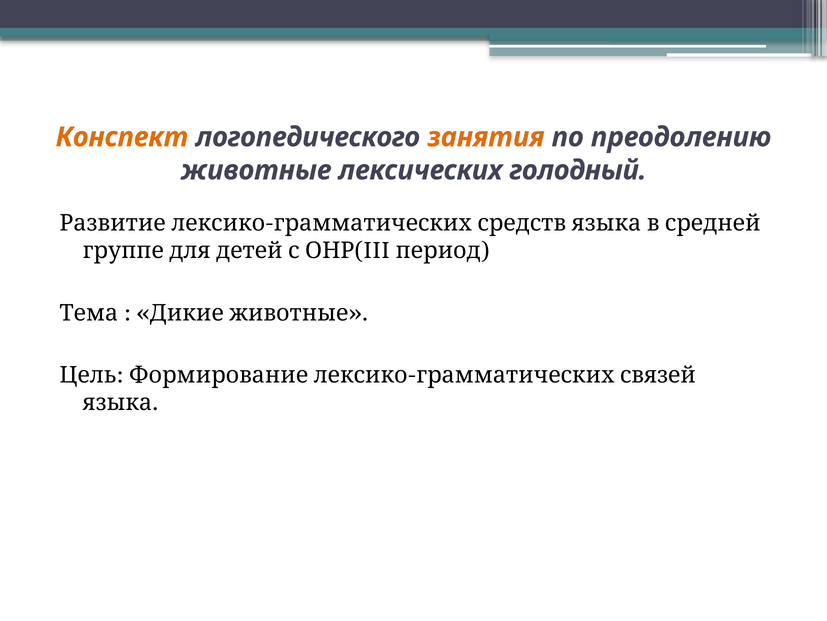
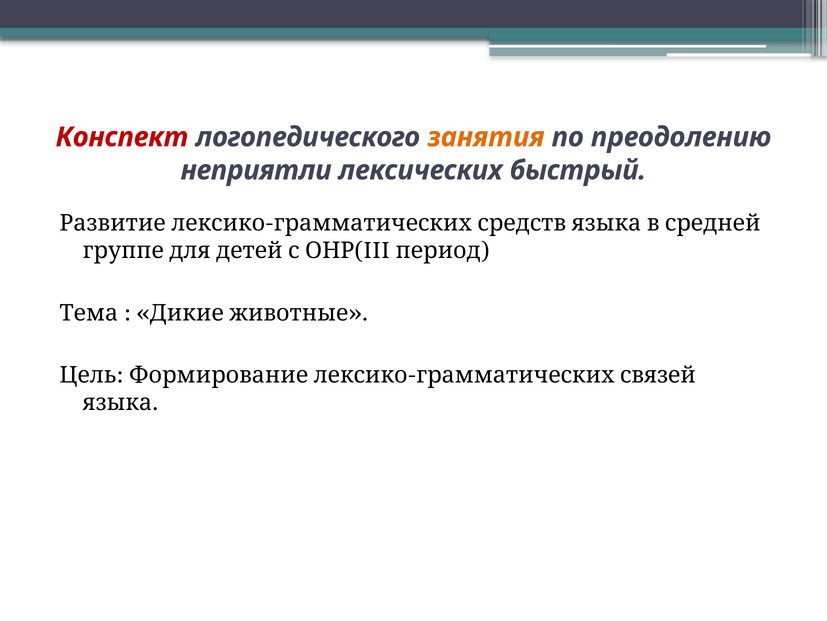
Конспект colour: orange -> red
животные: животные -> неприятли
голодный: голодный -> быстрый
